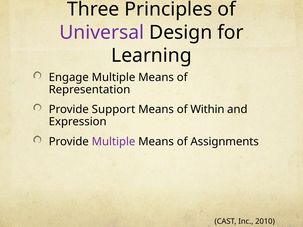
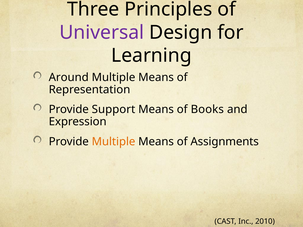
Engage: Engage -> Around
Within: Within -> Books
Multiple at (114, 142) colour: purple -> orange
